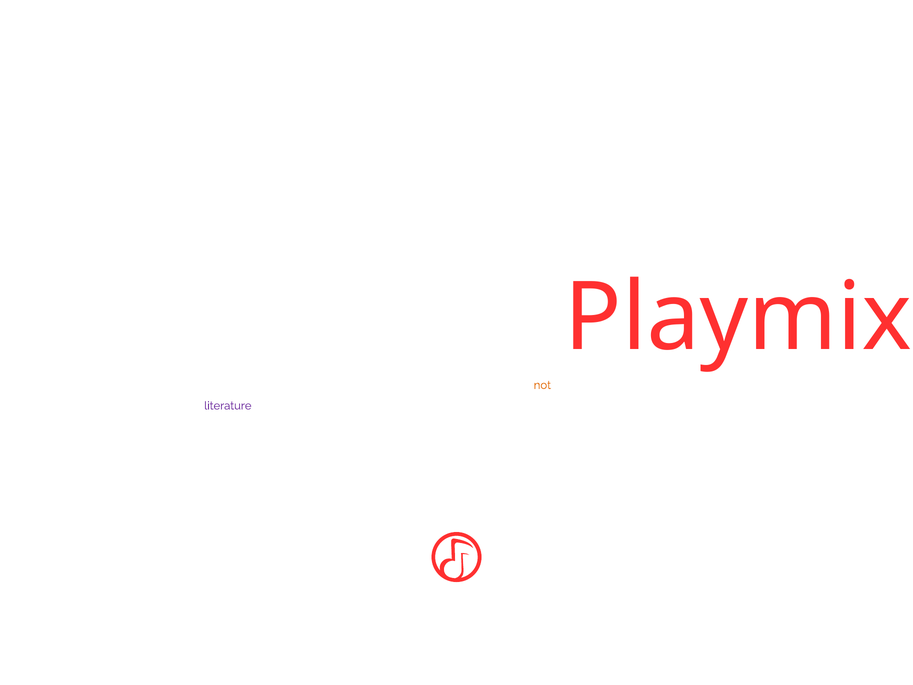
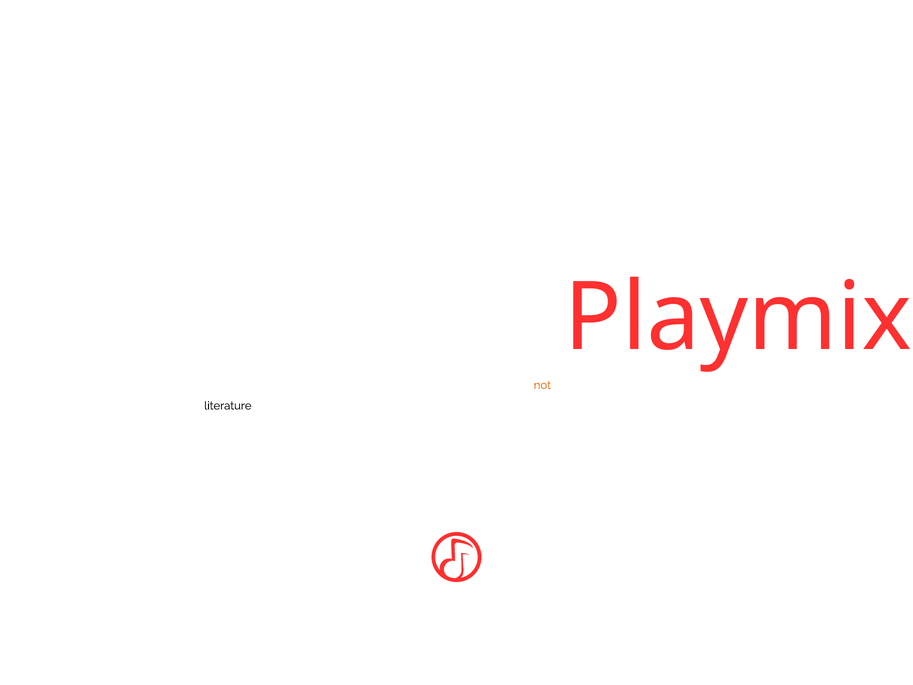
literature colour: purple -> black
